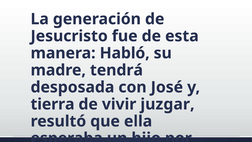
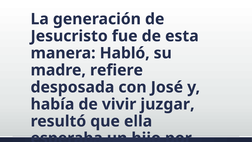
tendrá: tendrá -> refiere
tierra: tierra -> había
